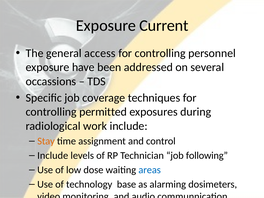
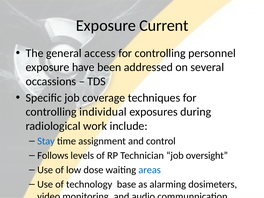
permitted: permitted -> individual
Stay colour: orange -> blue
Include at (53, 155): Include -> Follows
following: following -> oversight
